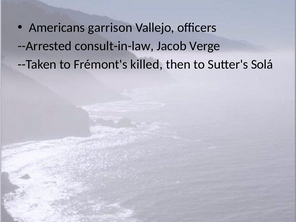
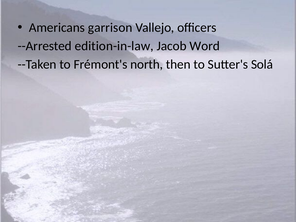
consult-in-law: consult-in-law -> edition-in-law
Verge: Verge -> Word
killed: killed -> north
